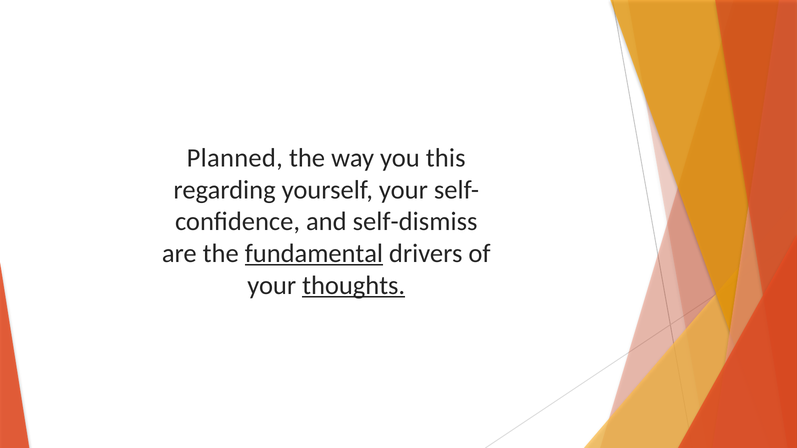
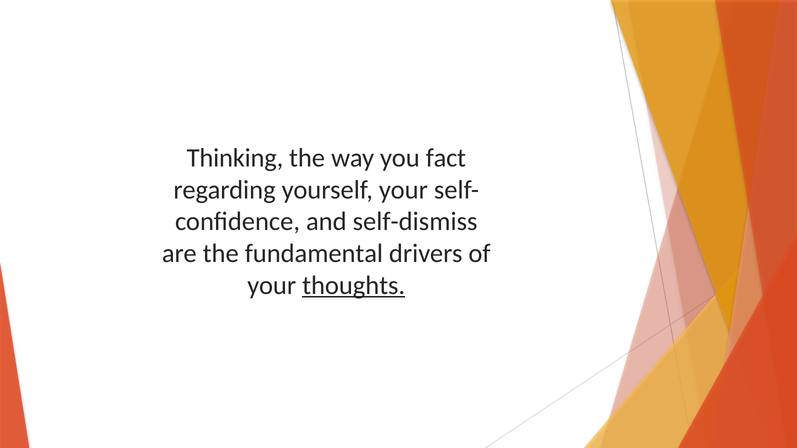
Planned: Planned -> Thinking
this: this -> fact
fundamental underline: present -> none
